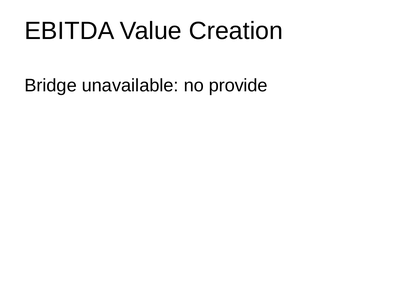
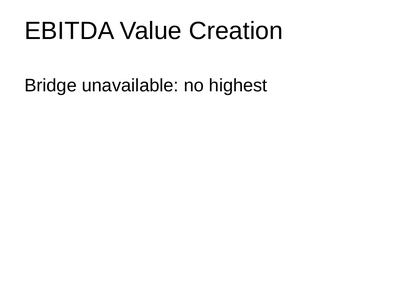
provide: provide -> highest
